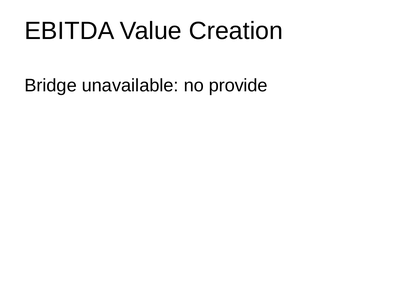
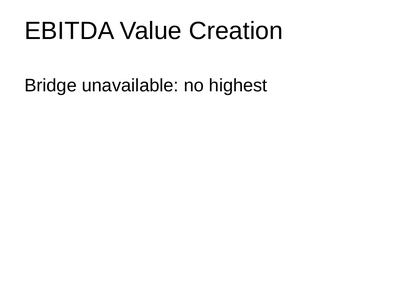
provide: provide -> highest
